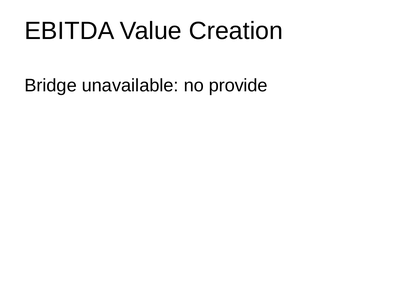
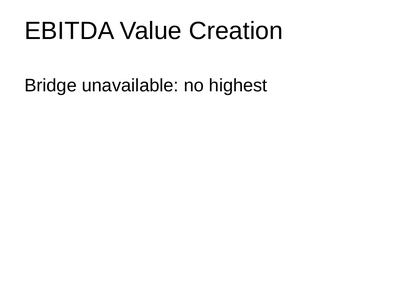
provide: provide -> highest
